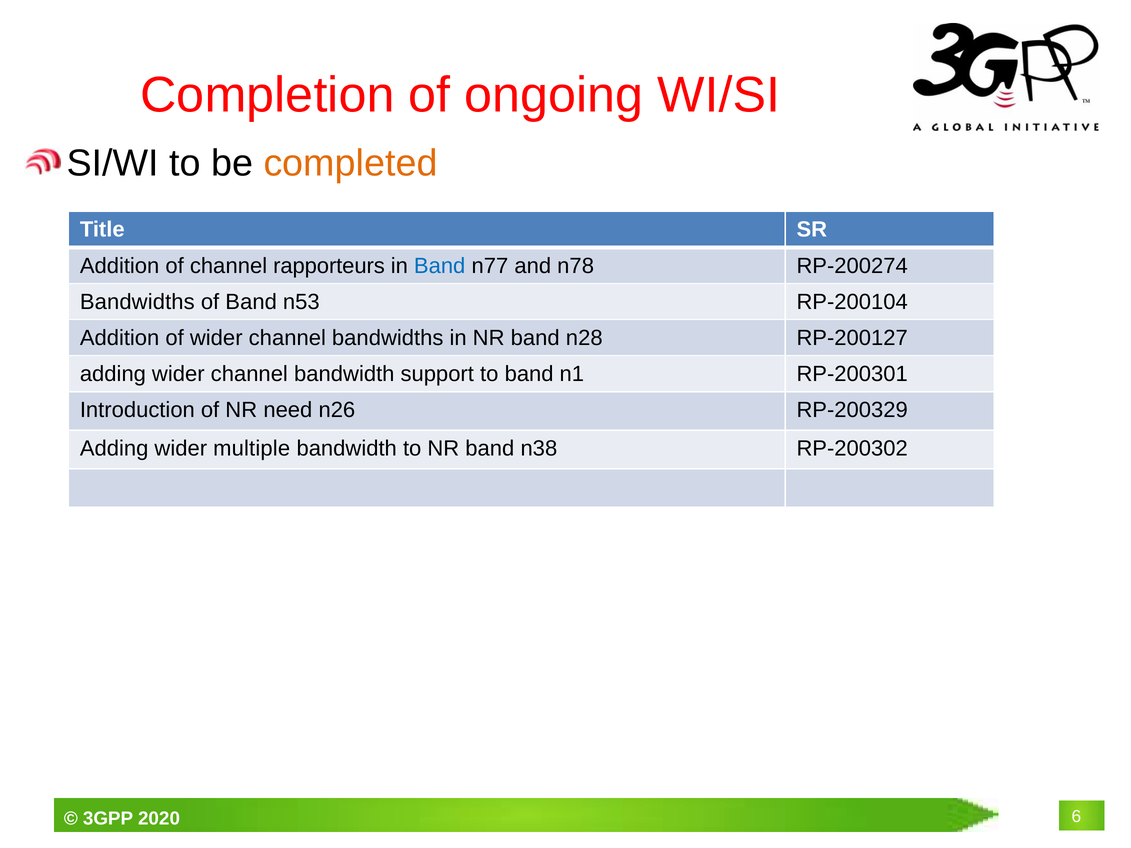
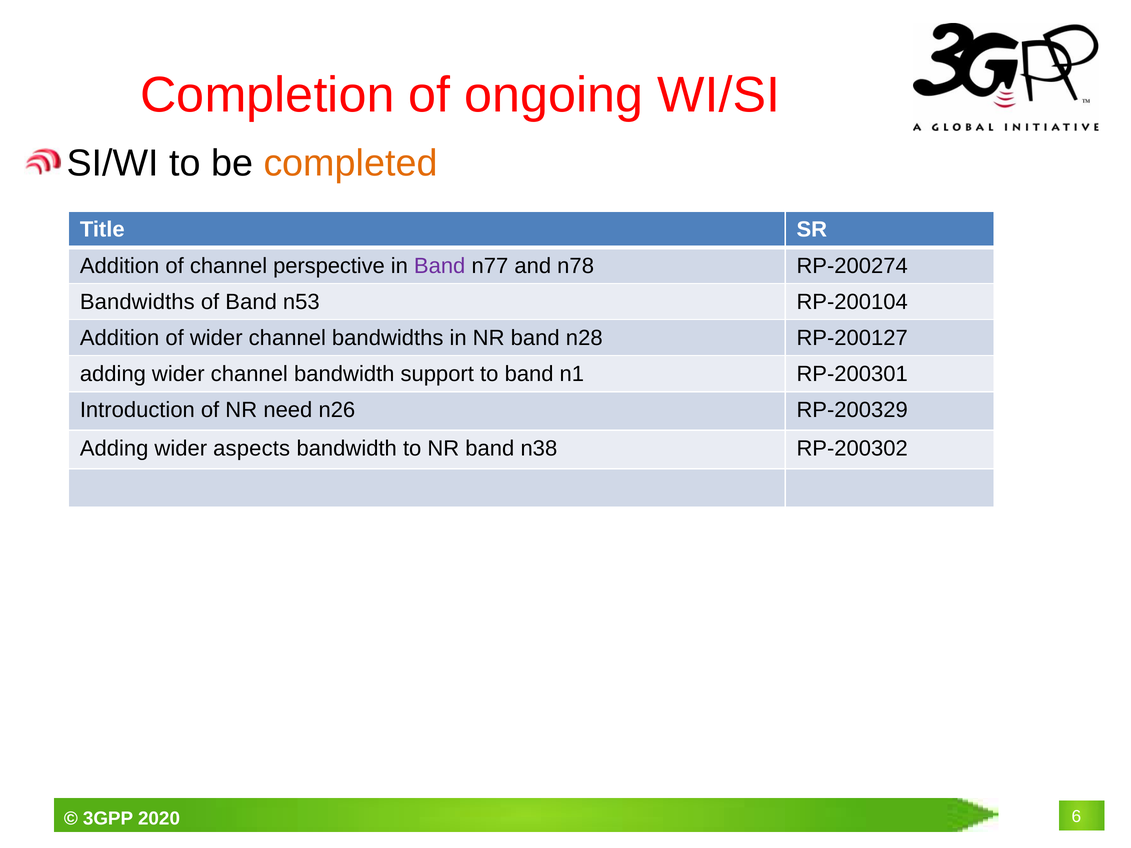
rapporteurs: rapporteurs -> perspective
Band at (440, 266) colour: blue -> purple
multiple: multiple -> aspects
